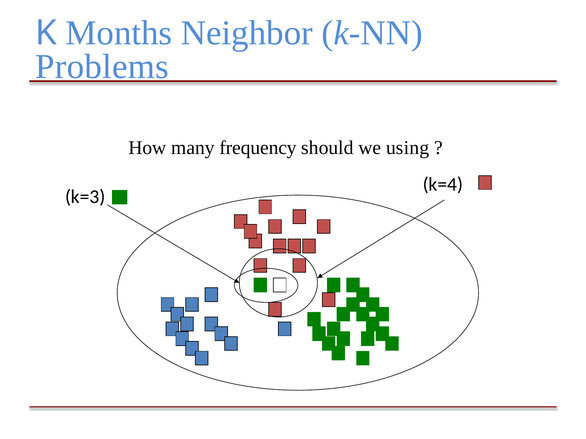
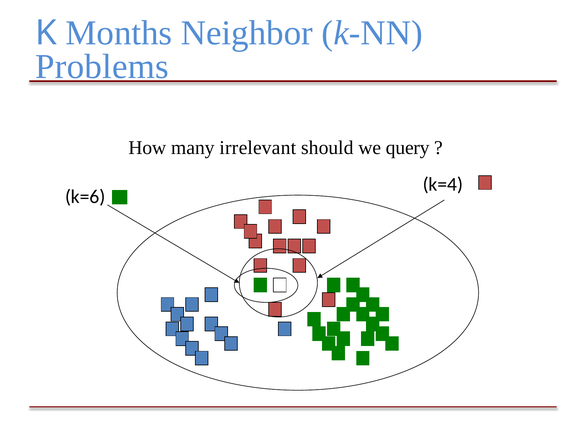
frequency: frequency -> irrelevant
using: using -> query
k=3: k=3 -> k=6
